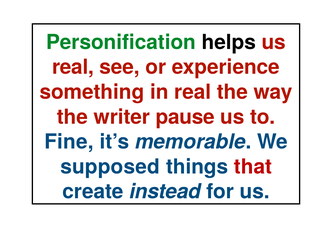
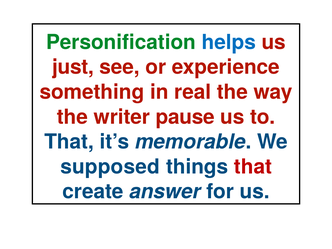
helps colour: black -> blue
real at (73, 67): real -> just
Fine at (69, 142): Fine -> That
instead: instead -> answer
